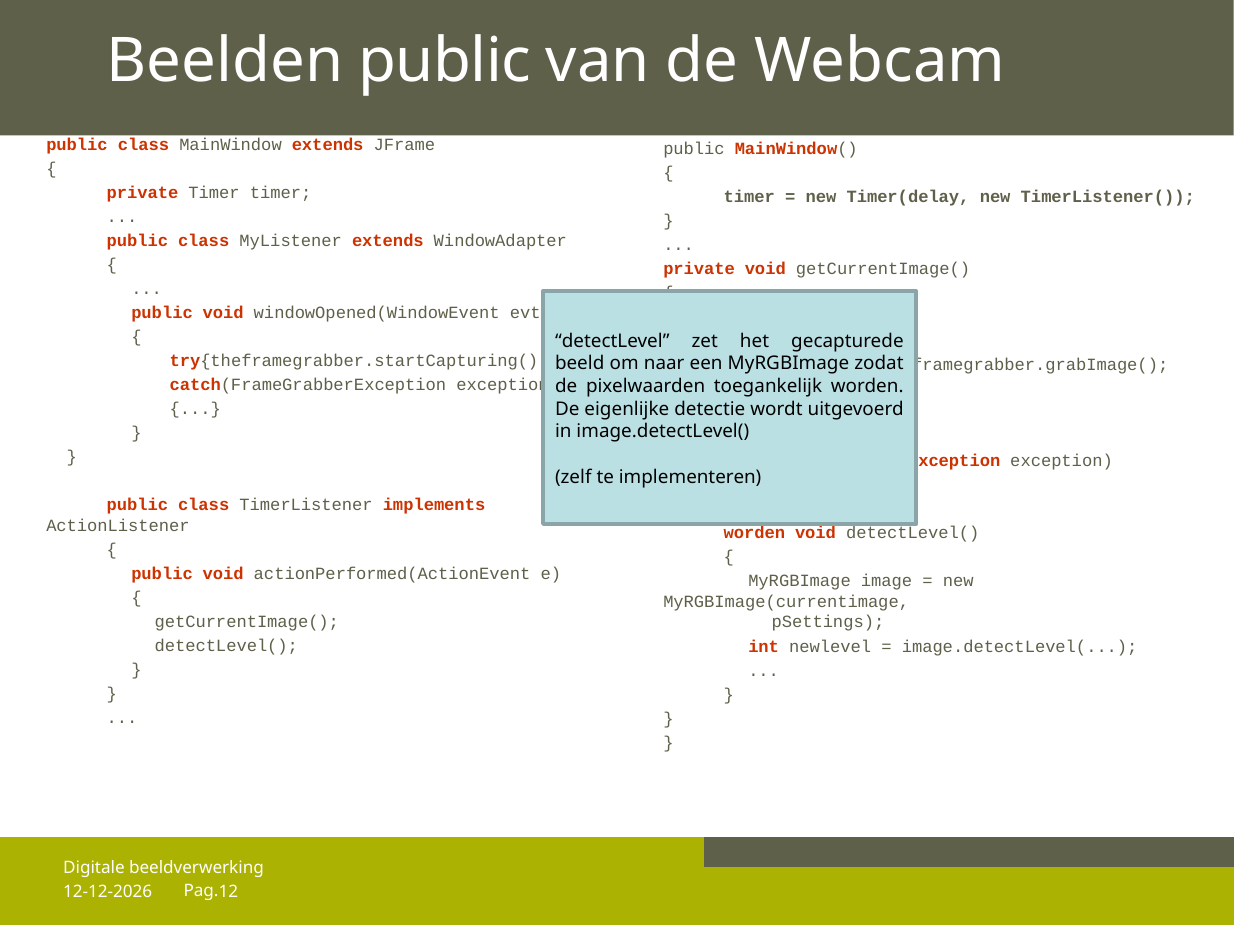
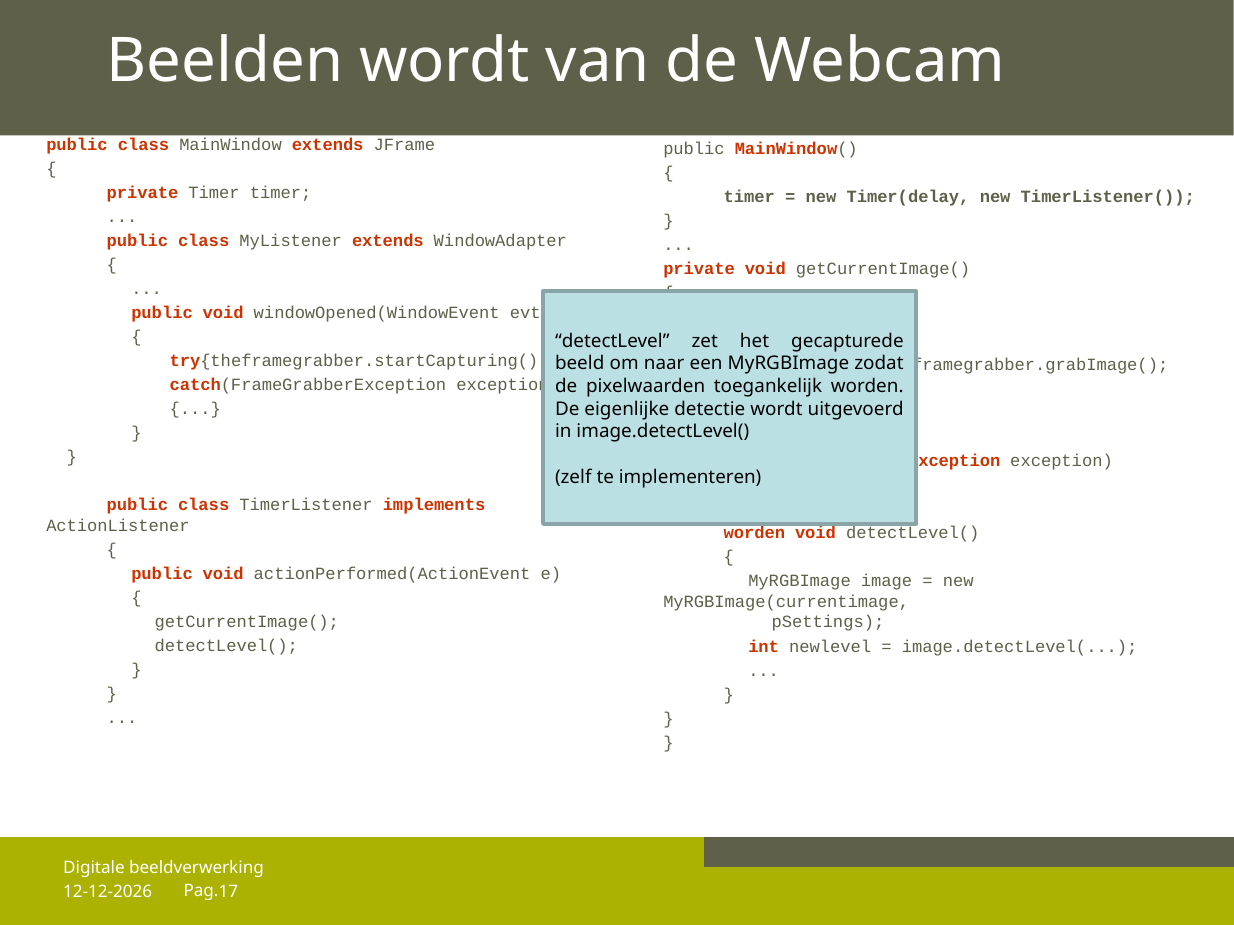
Beelden public: public -> wordt
12: 12 -> 17
